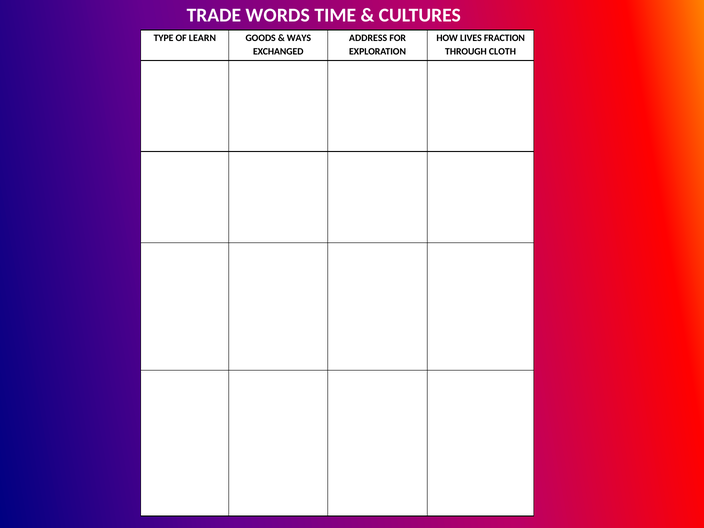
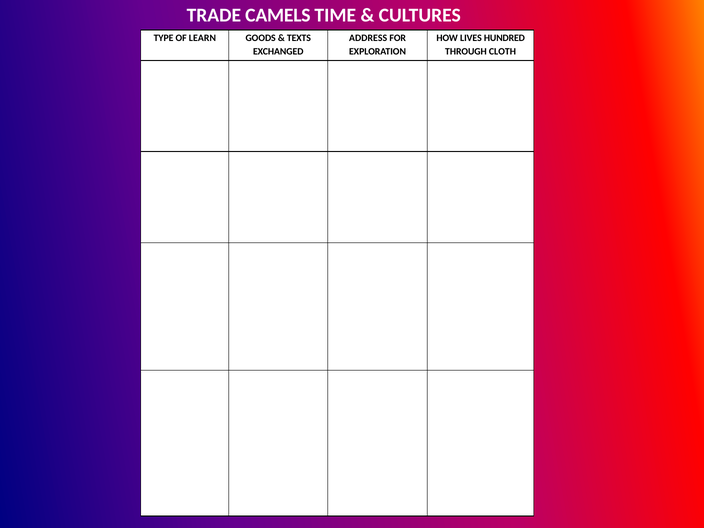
WORDS: WORDS -> CAMELS
WAYS: WAYS -> TEXTS
FRACTION: FRACTION -> HUNDRED
